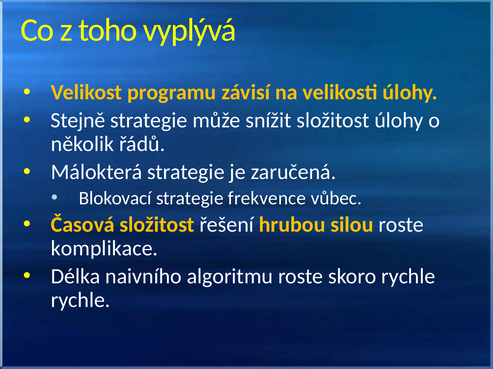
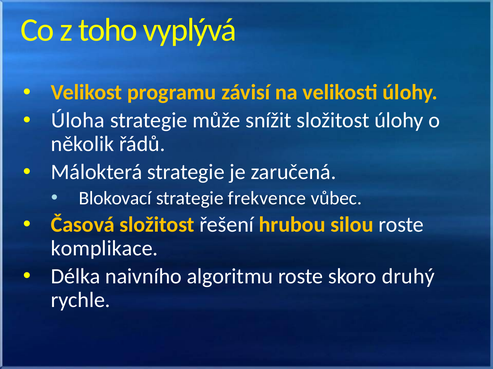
Stejně: Stejně -> Úloha
skoro rychle: rychle -> druhý
